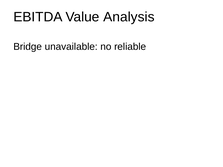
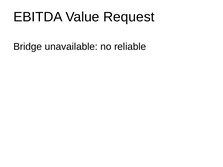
Analysis: Analysis -> Request
